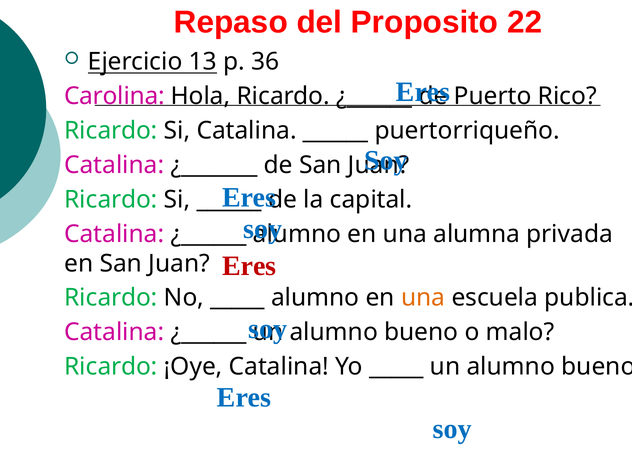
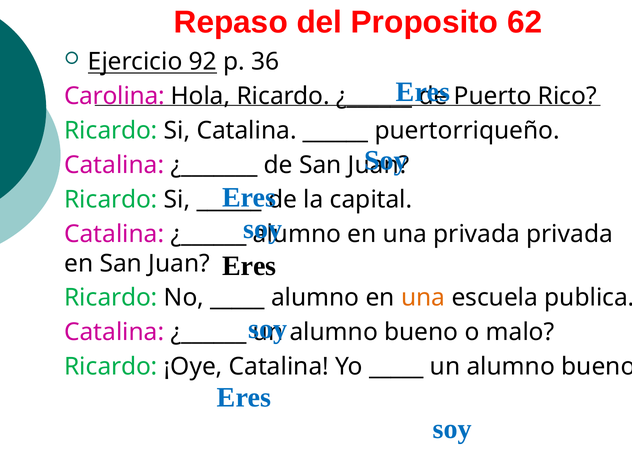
22: 22 -> 62
13: 13 -> 92
una alumna: alumna -> privada
Eres at (249, 266) colour: red -> black
